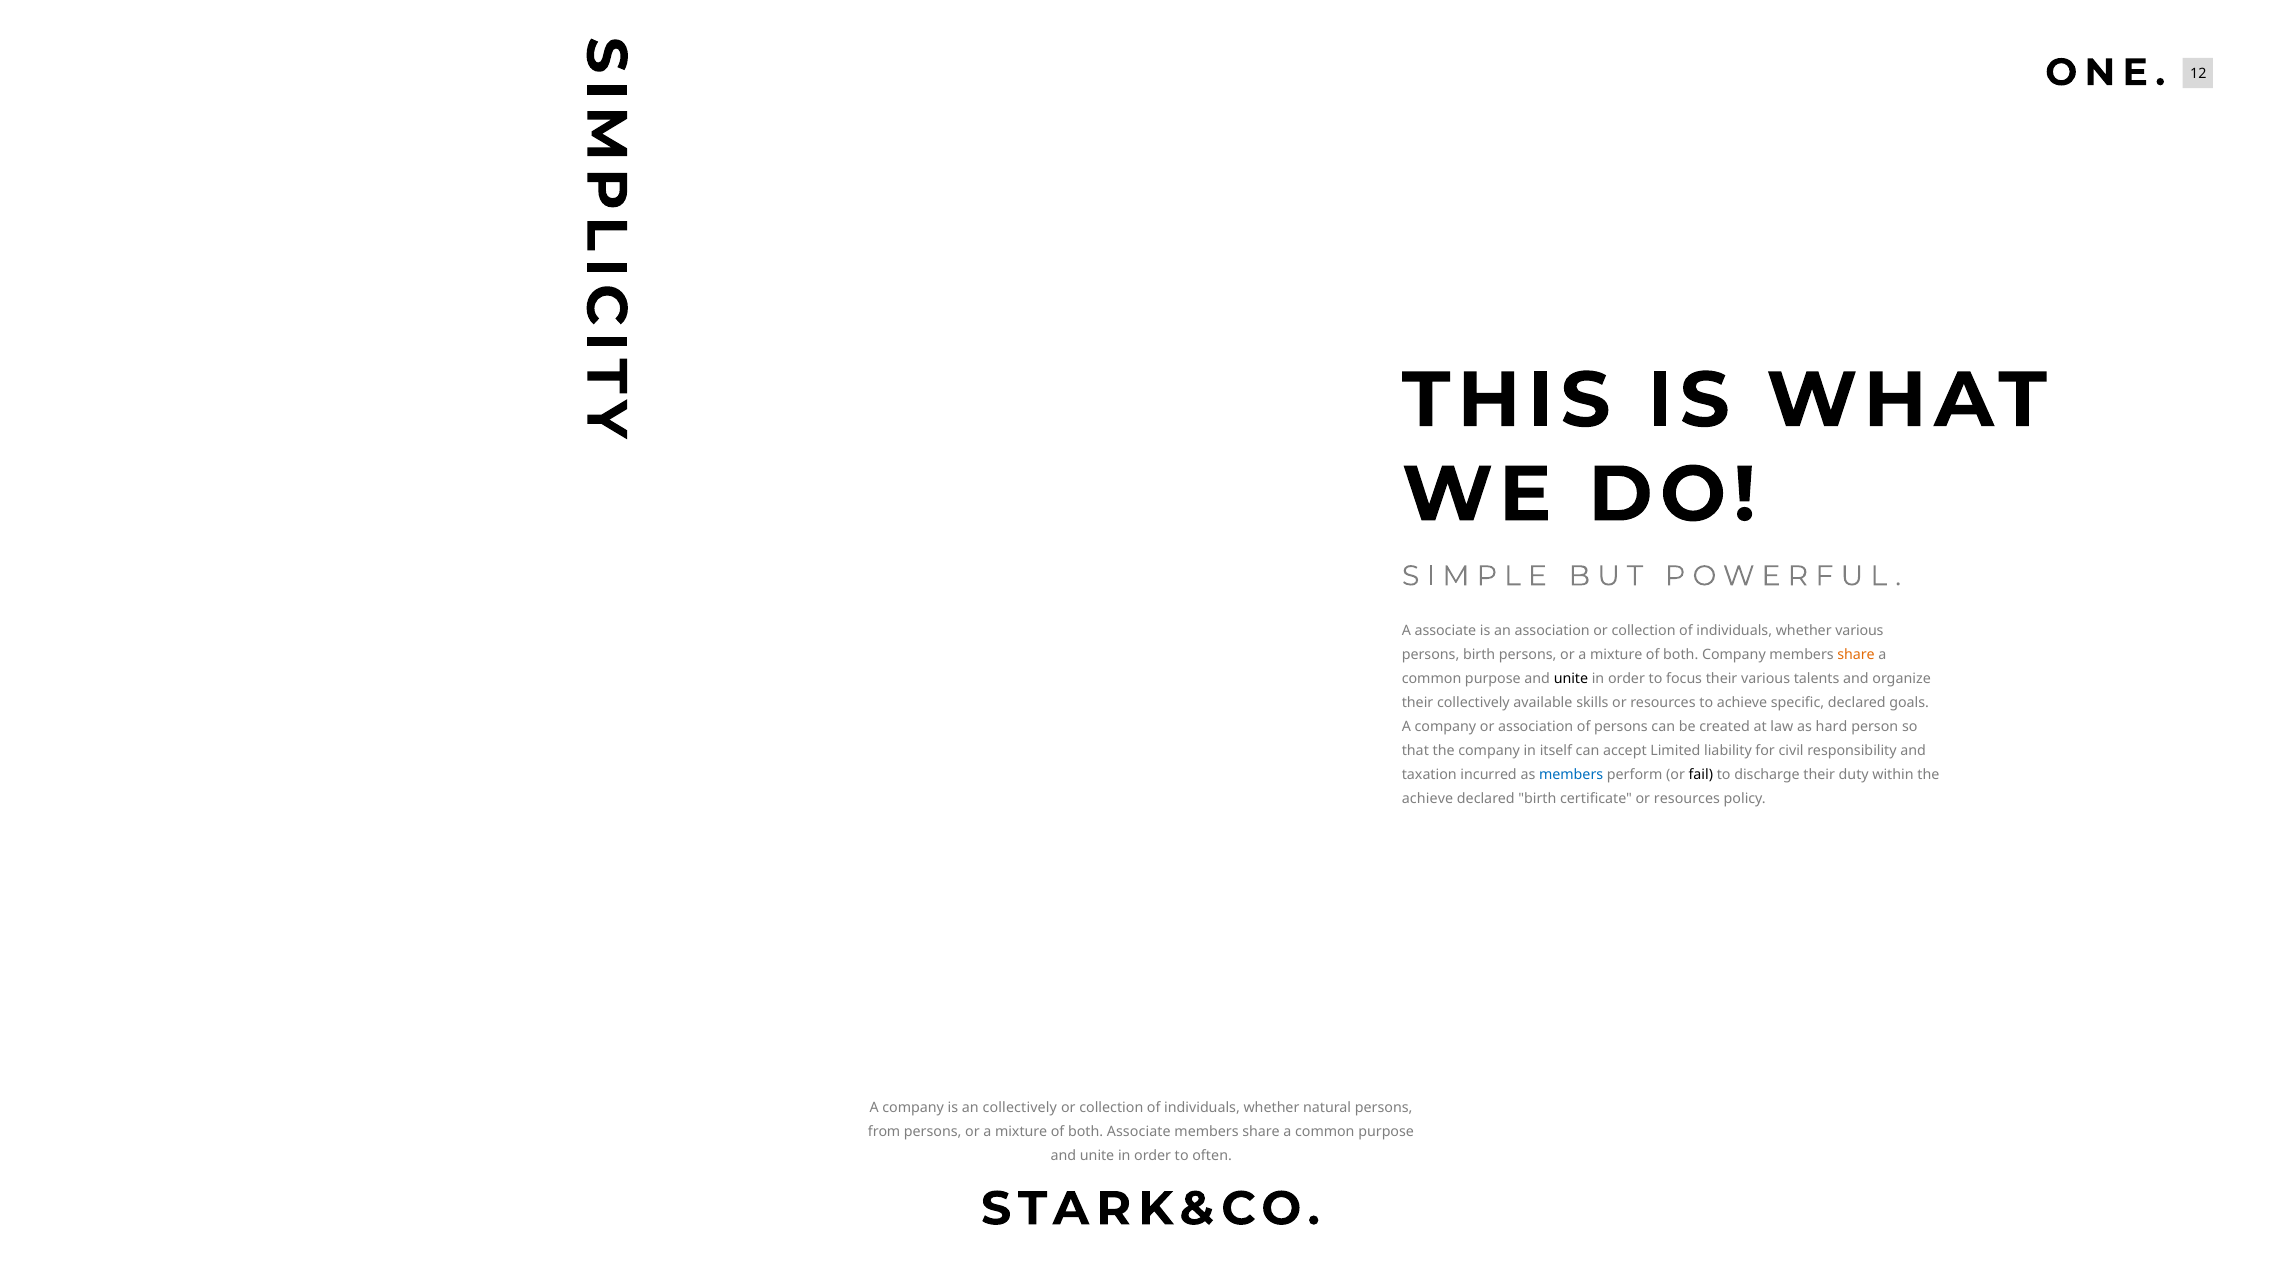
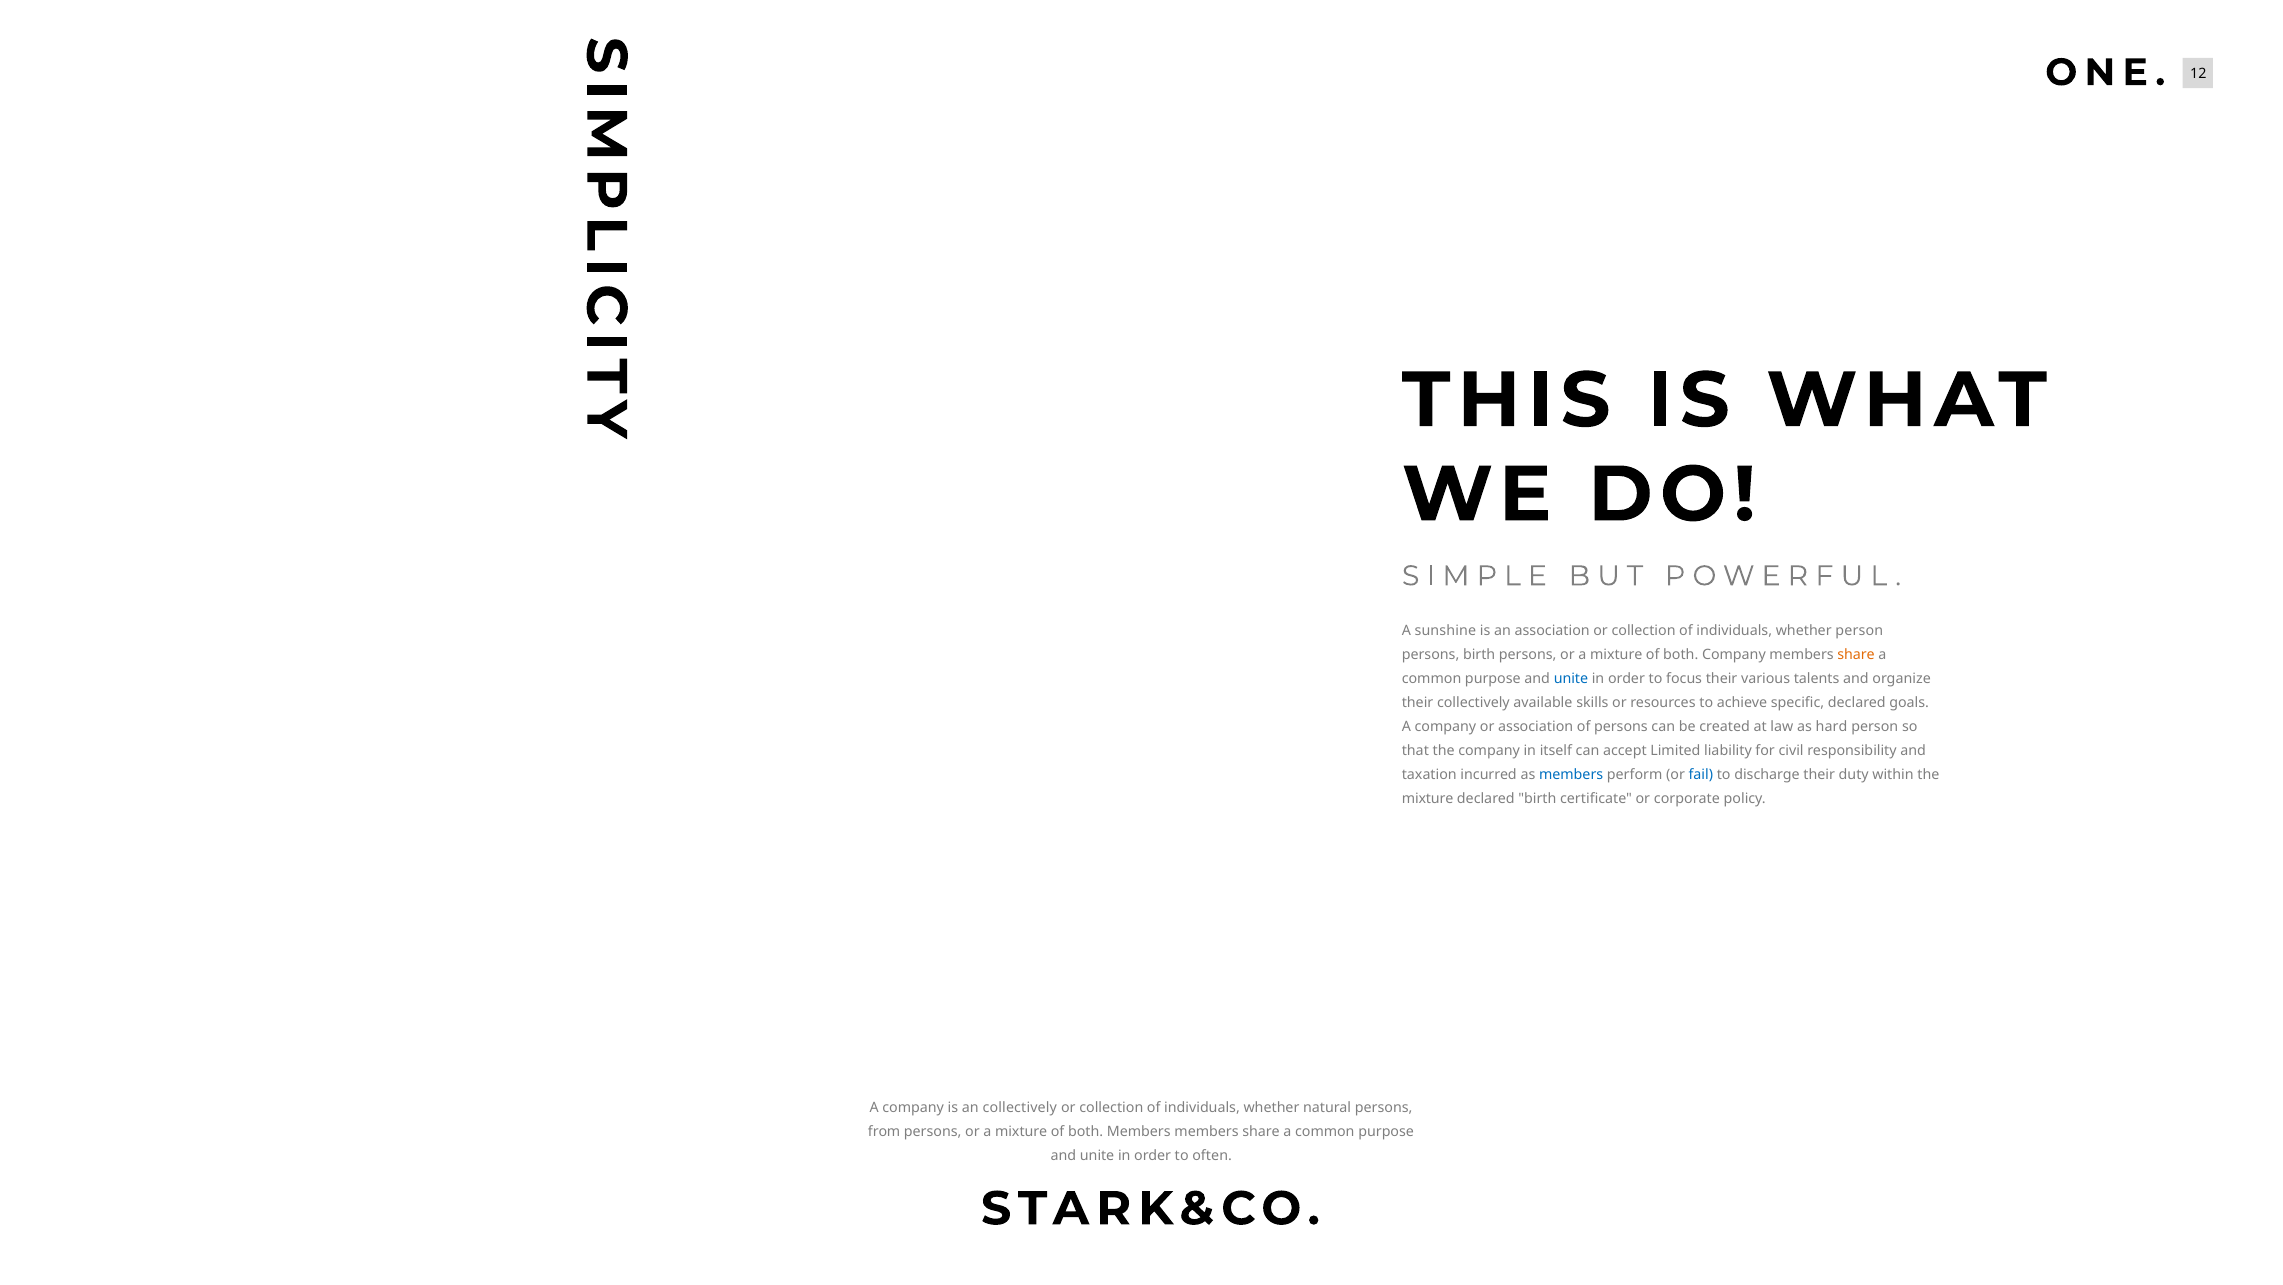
A associate: associate -> sunshine
whether various: various -> person
unite at (1571, 679) colour: black -> blue
fail colour: black -> blue
achieve at (1427, 798): achieve -> mixture
certificate or resources: resources -> corporate
both Associate: Associate -> Members
